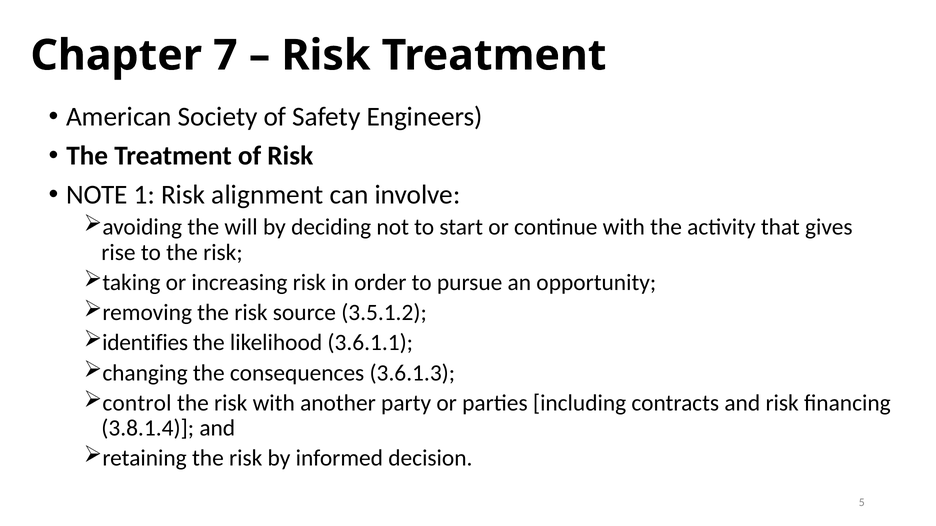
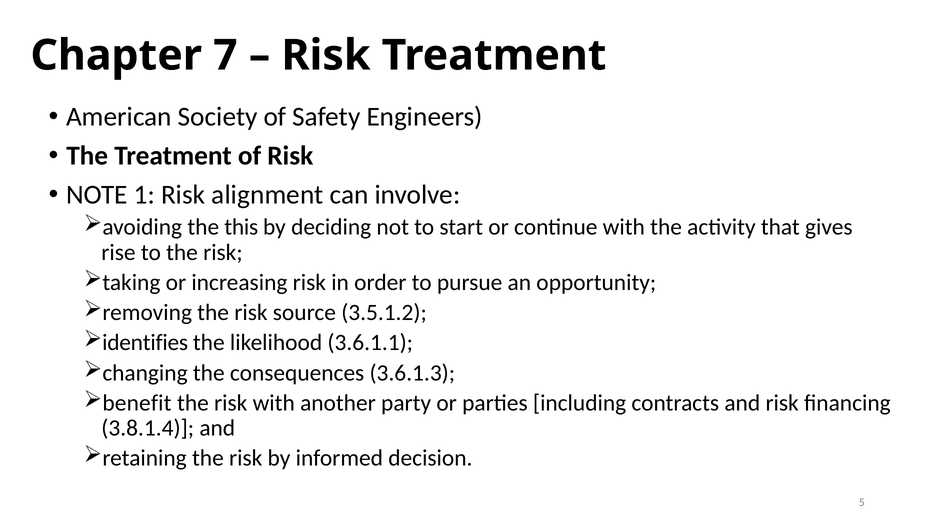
will: will -> this
control: control -> benefit
